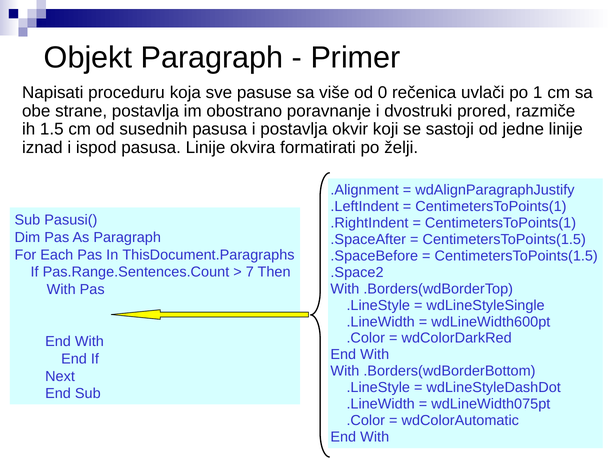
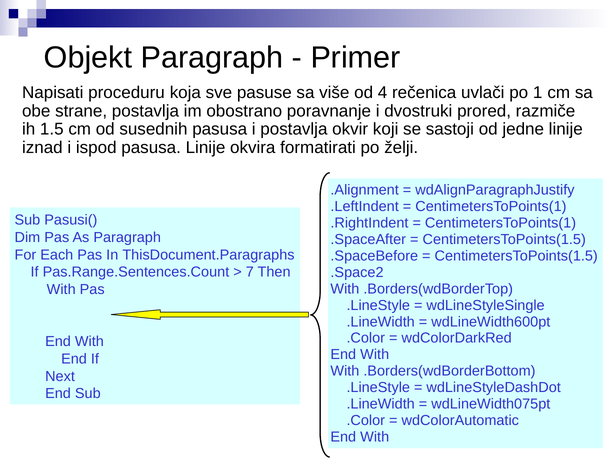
0: 0 -> 4
